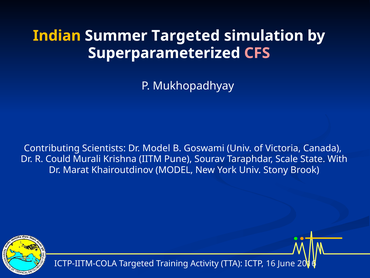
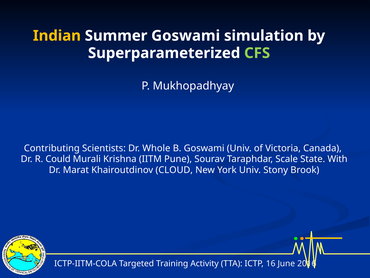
Summer Targeted: Targeted -> Goswami
CFS colour: pink -> light green
Dr Model: Model -> Whole
Khairoutdinov MODEL: MODEL -> CLOUD
